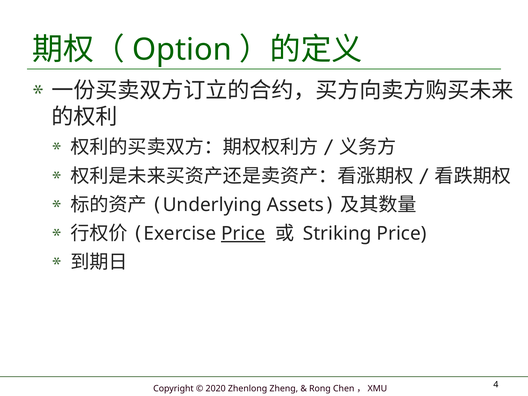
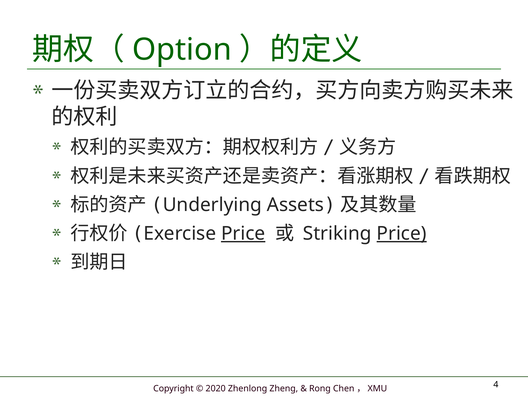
Price at (402, 234) underline: none -> present
